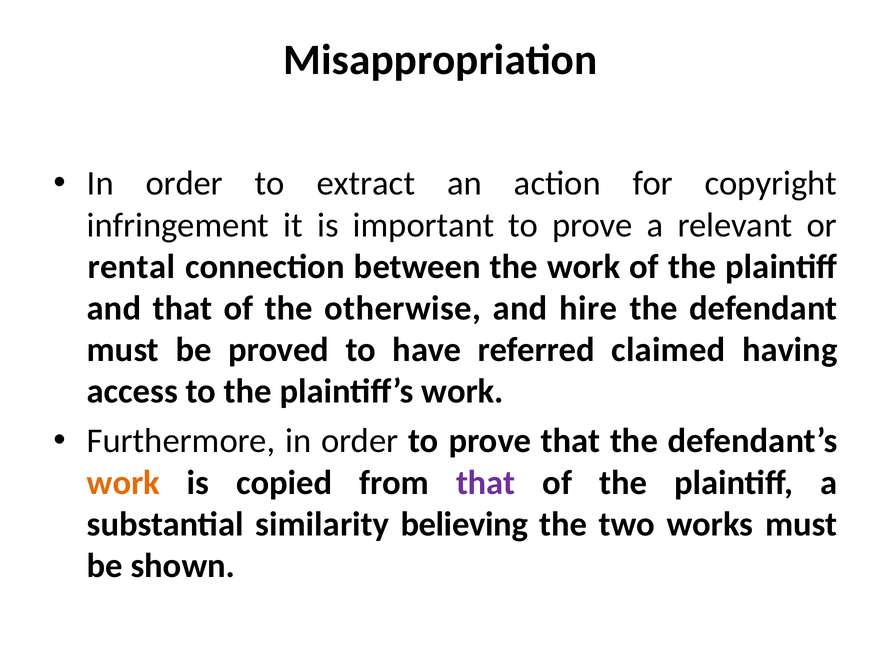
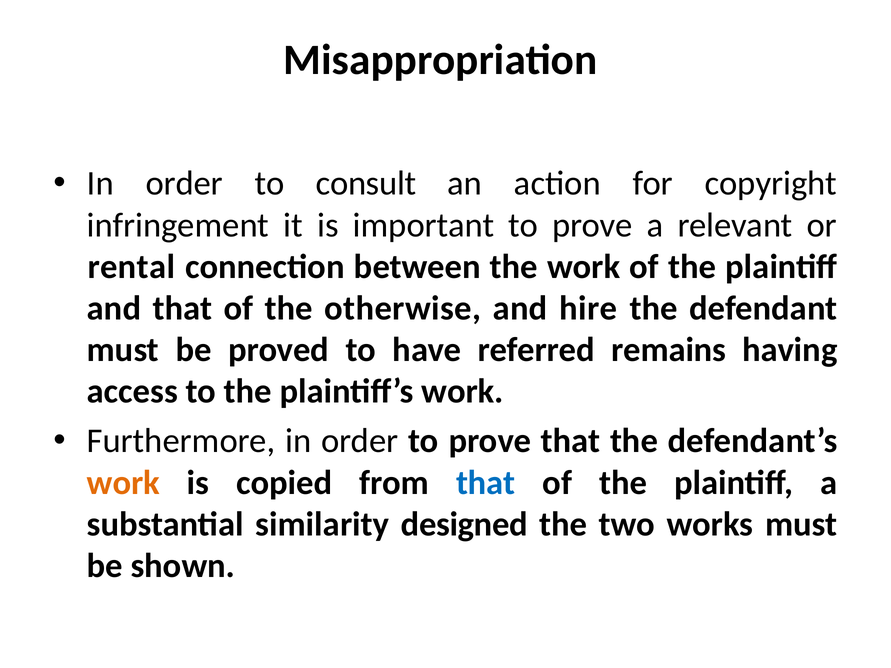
extract: extract -> consult
claimed: claimed -> remains
that at (486, 483) colour: purple -> blue
believing: believing -> designed
